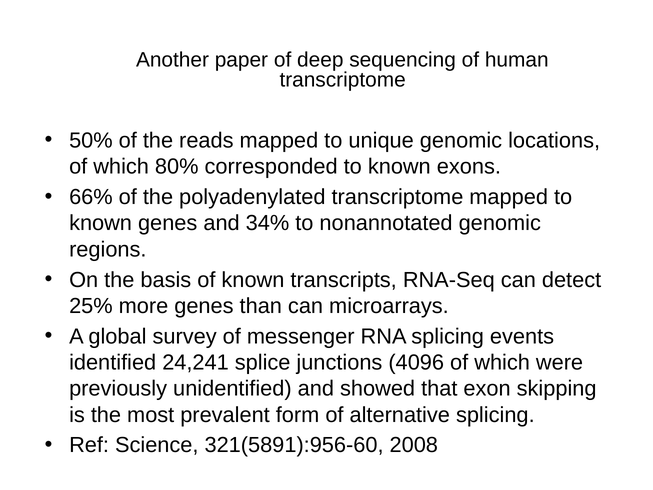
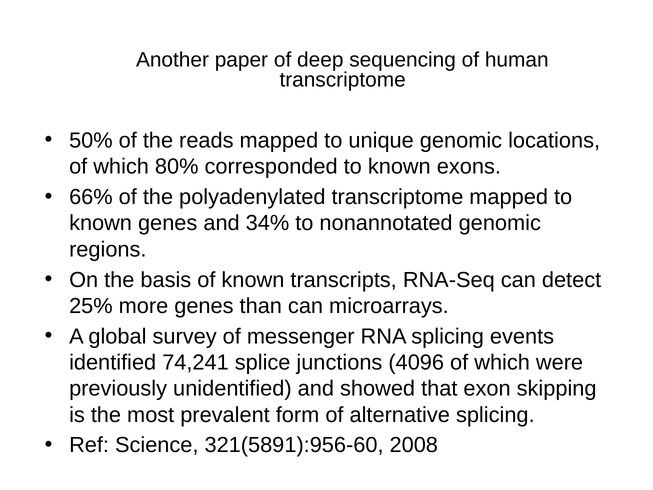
24,241: 24,241 -> 74,241
